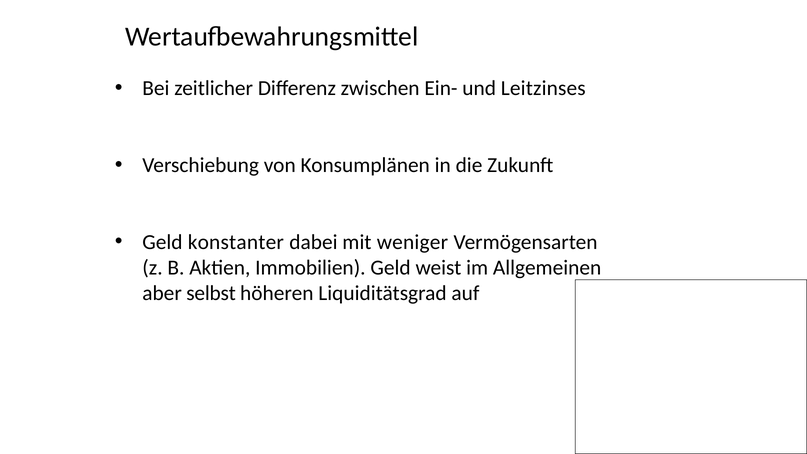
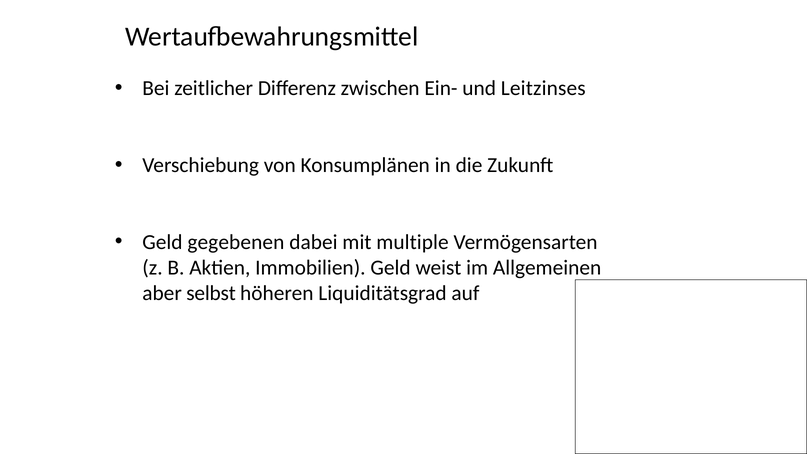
konstanter: konstanter -> gegebenen
weniger: weniger -> multiple
